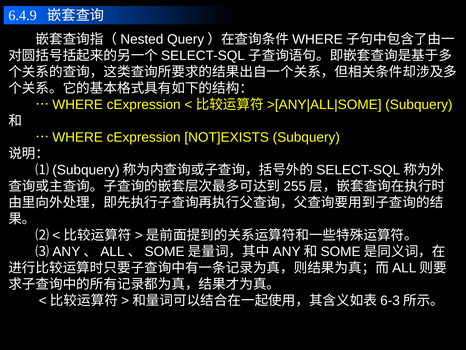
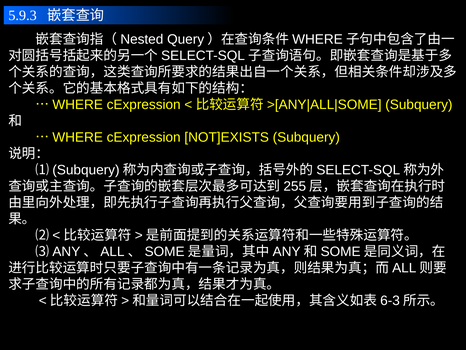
6.4.9: 6.4.9 -> 5.9.3
